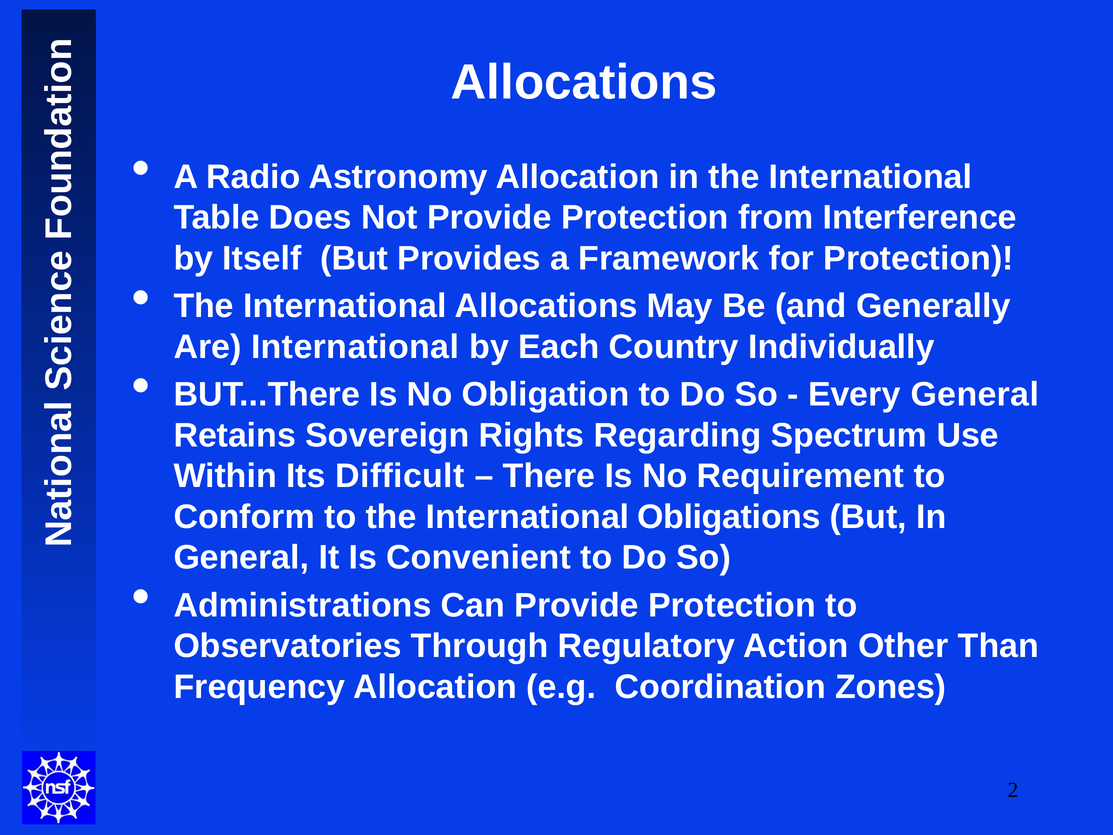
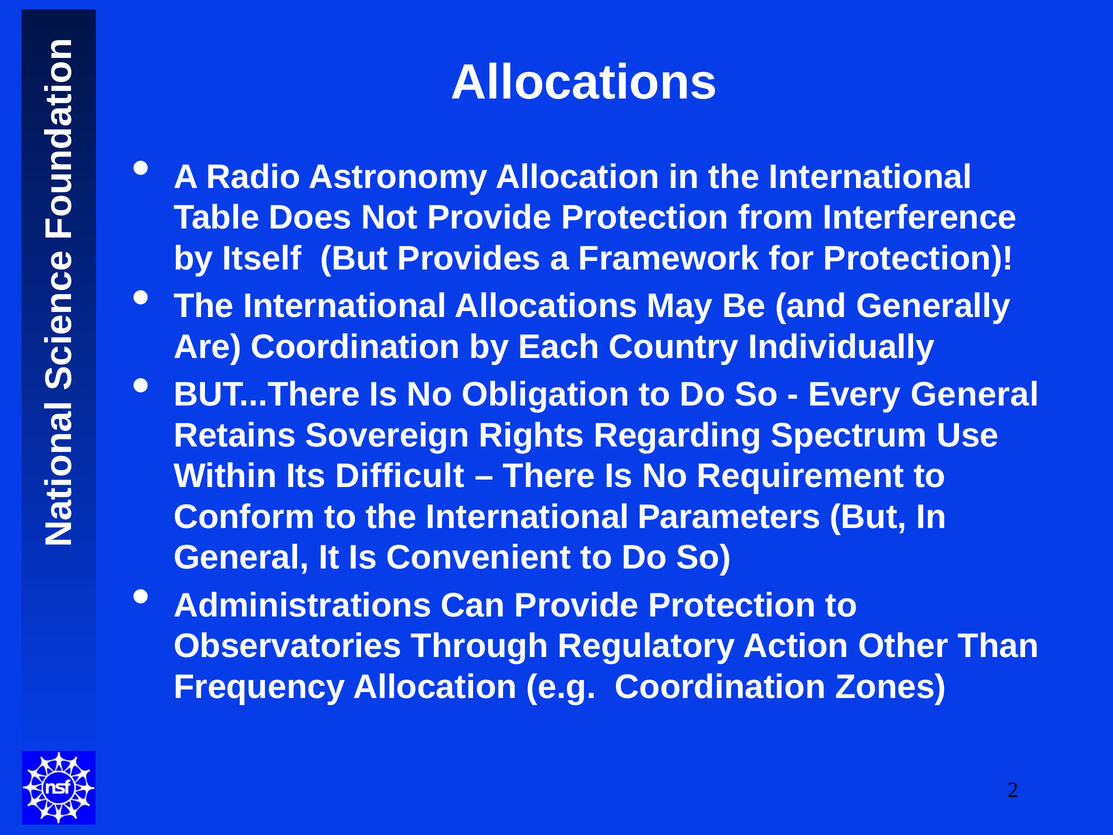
Are International: International -> Coordination
Obligations: Obligations -> Parameters
